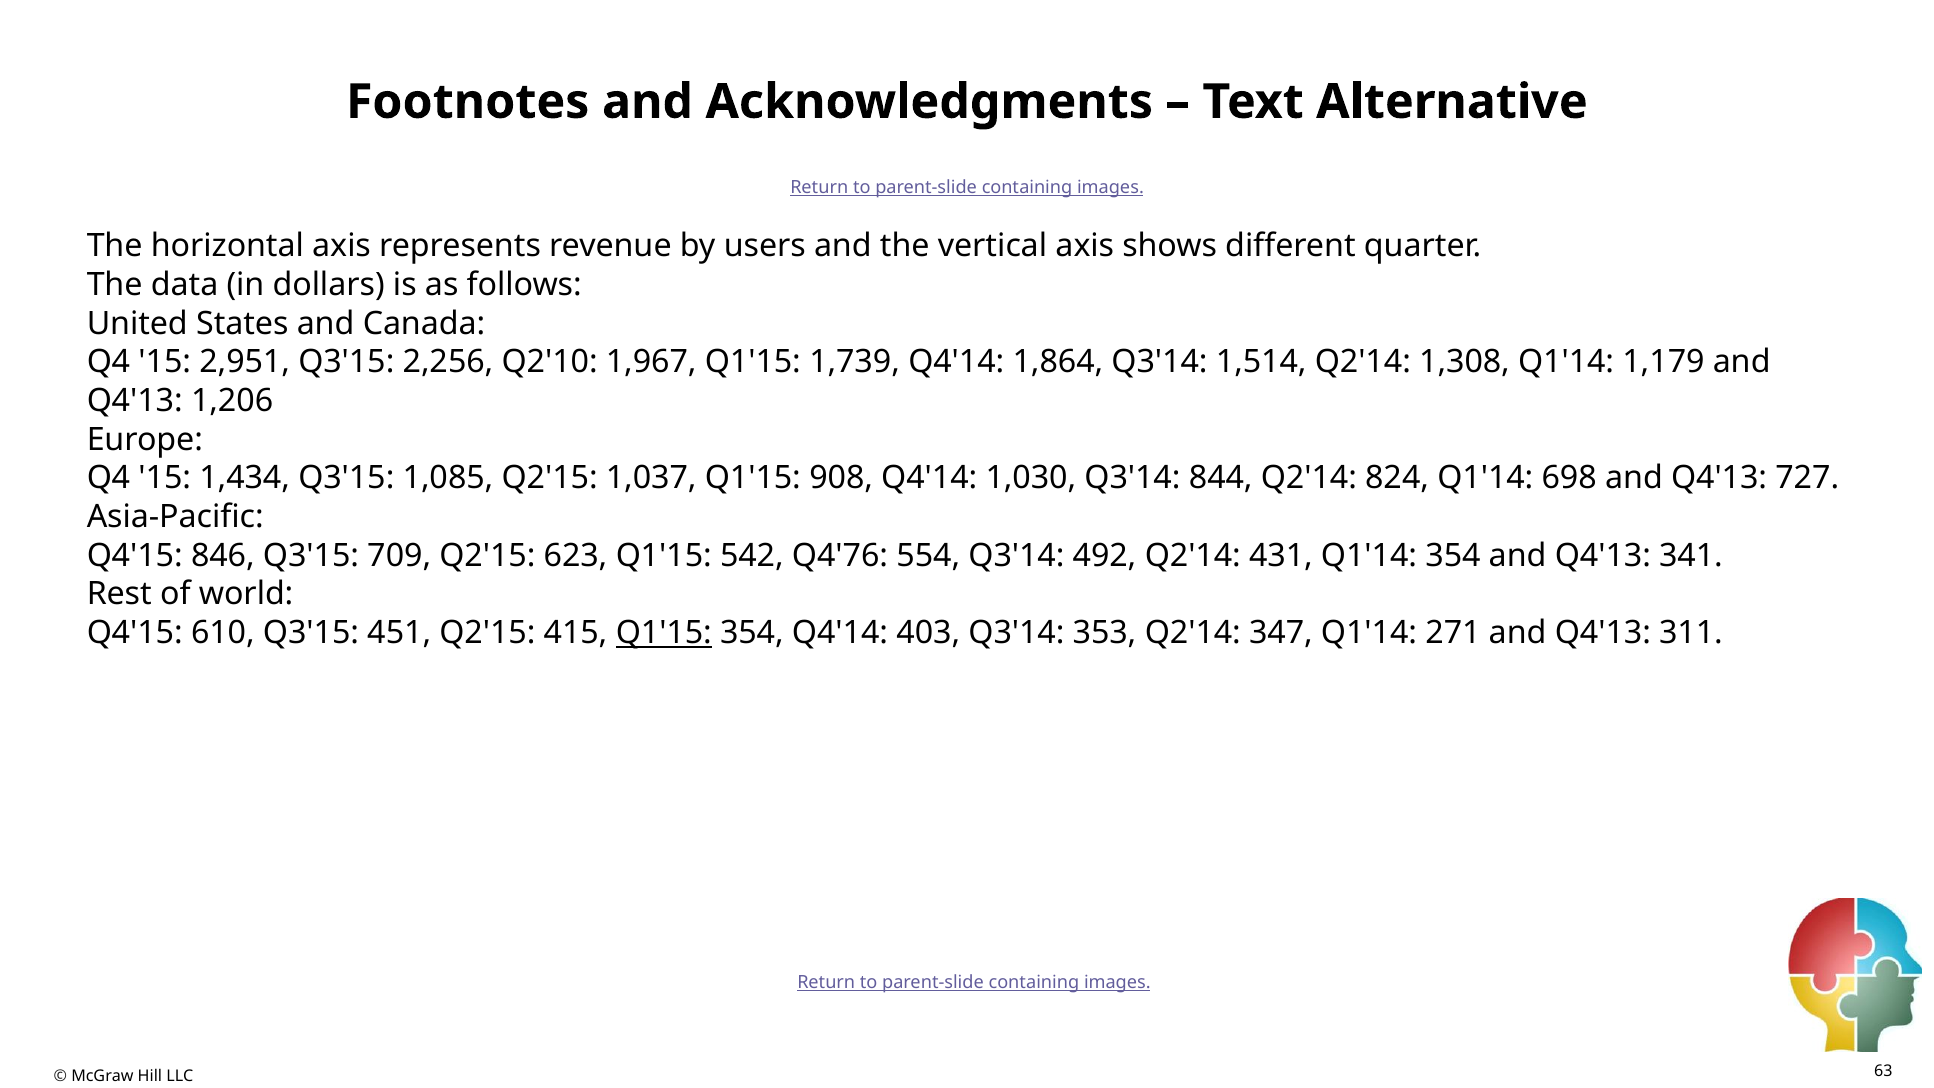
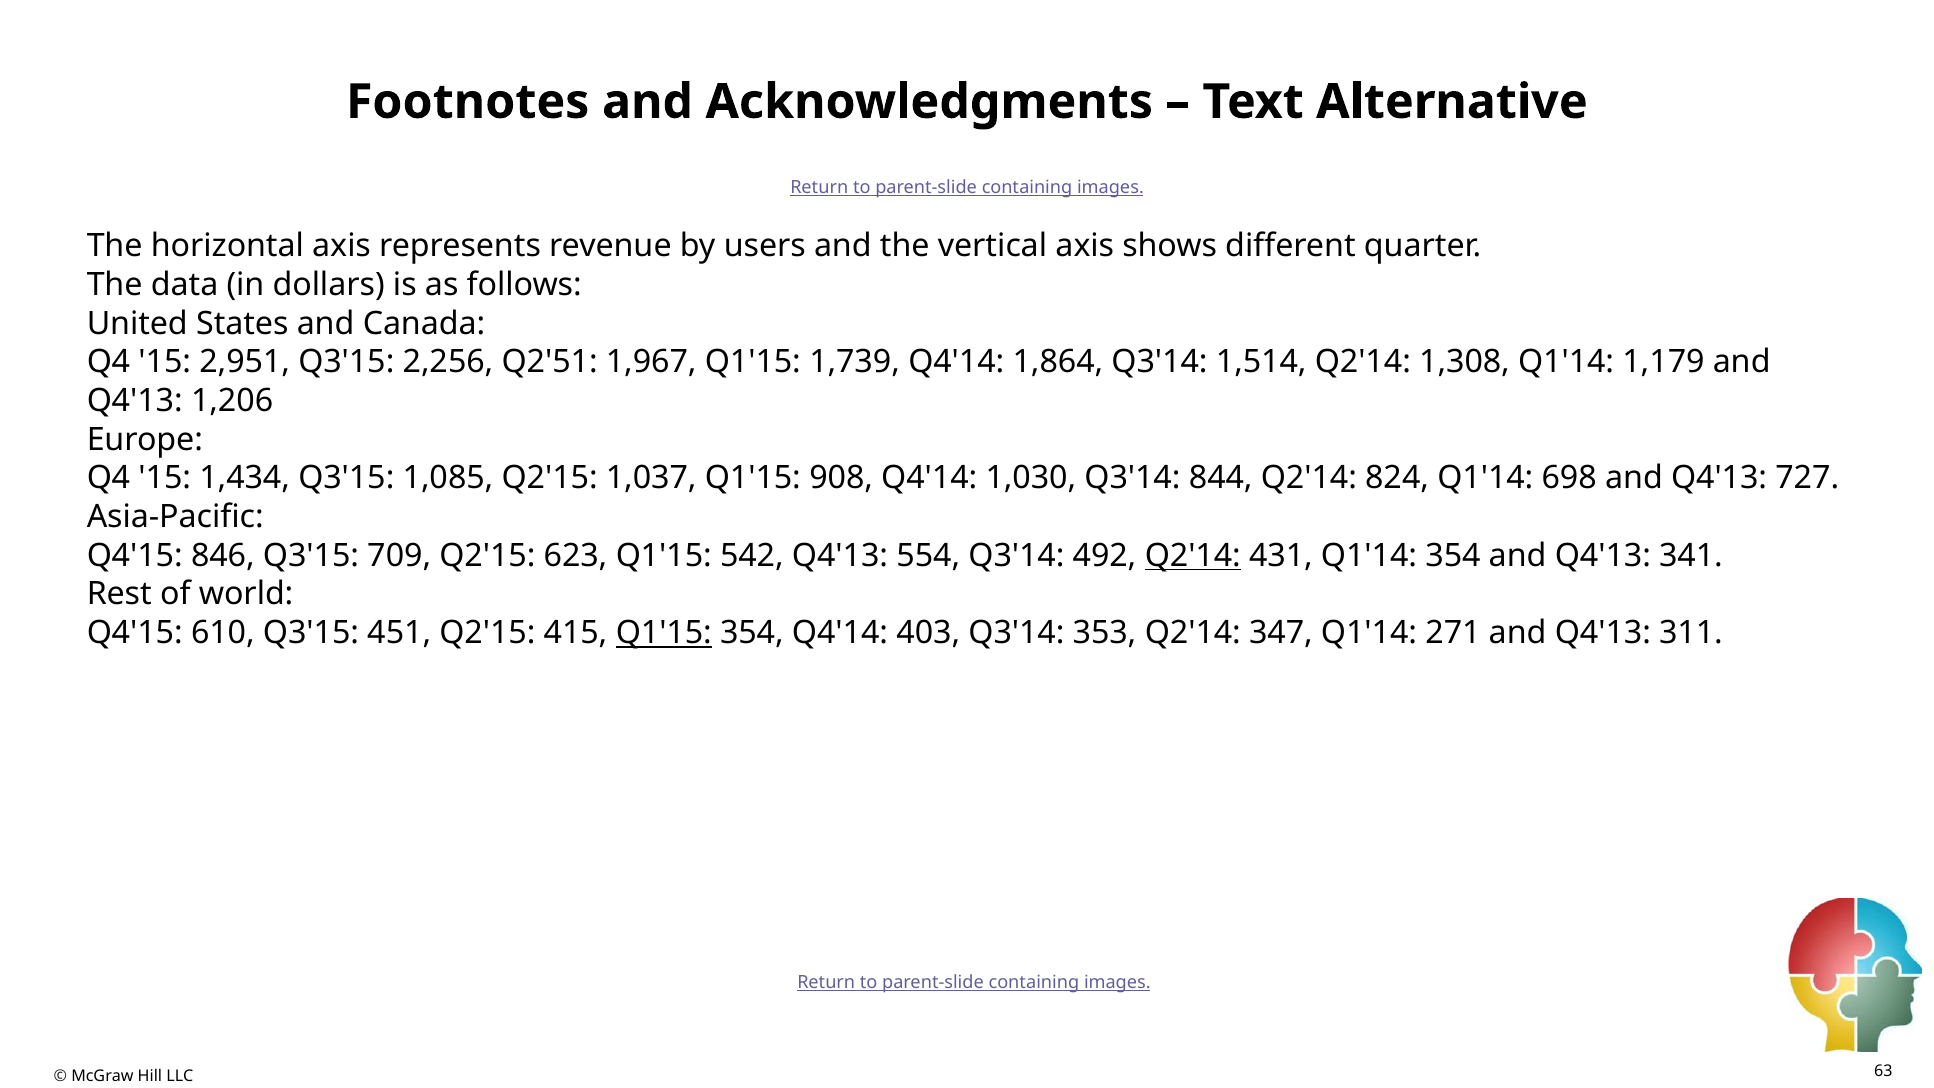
Q2'10: Q2'10 -> Q2'51
542 Q4'76: Q4'76 -> Q4'13
Q2'14 at (1193, 556) underline: none -> present
